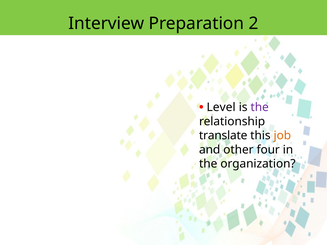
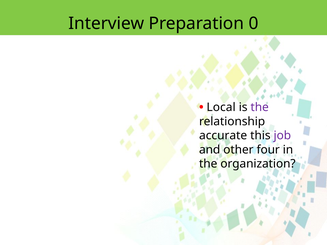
2: 2 -> 0
Level: Level -> Local
translate: translate -> accurate
job colour: orange -> purple
